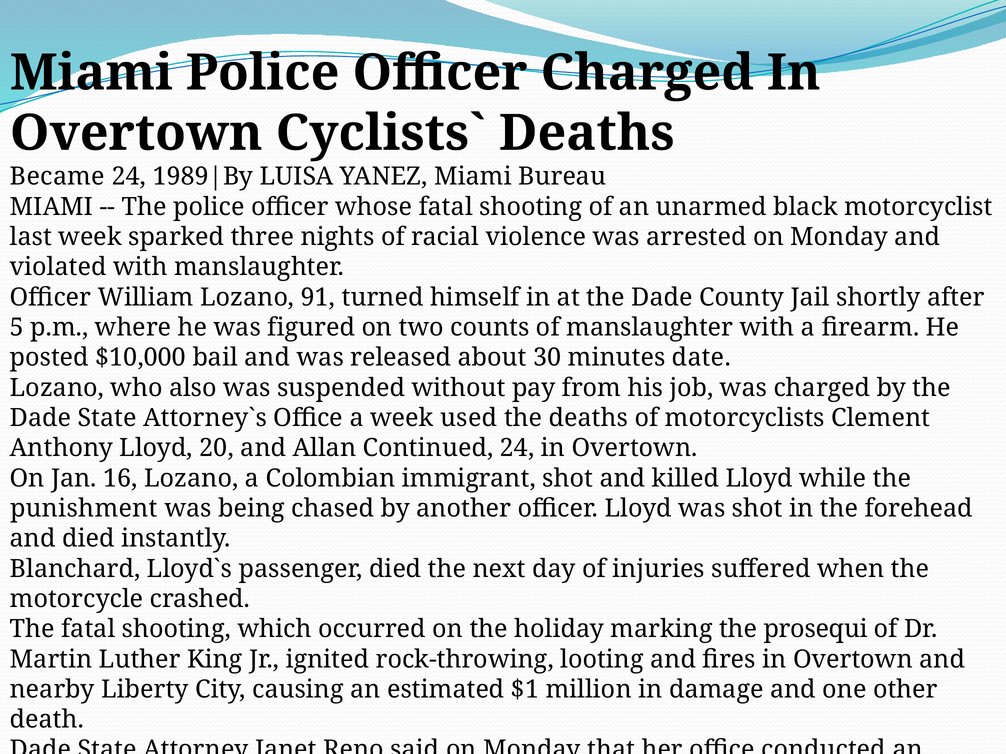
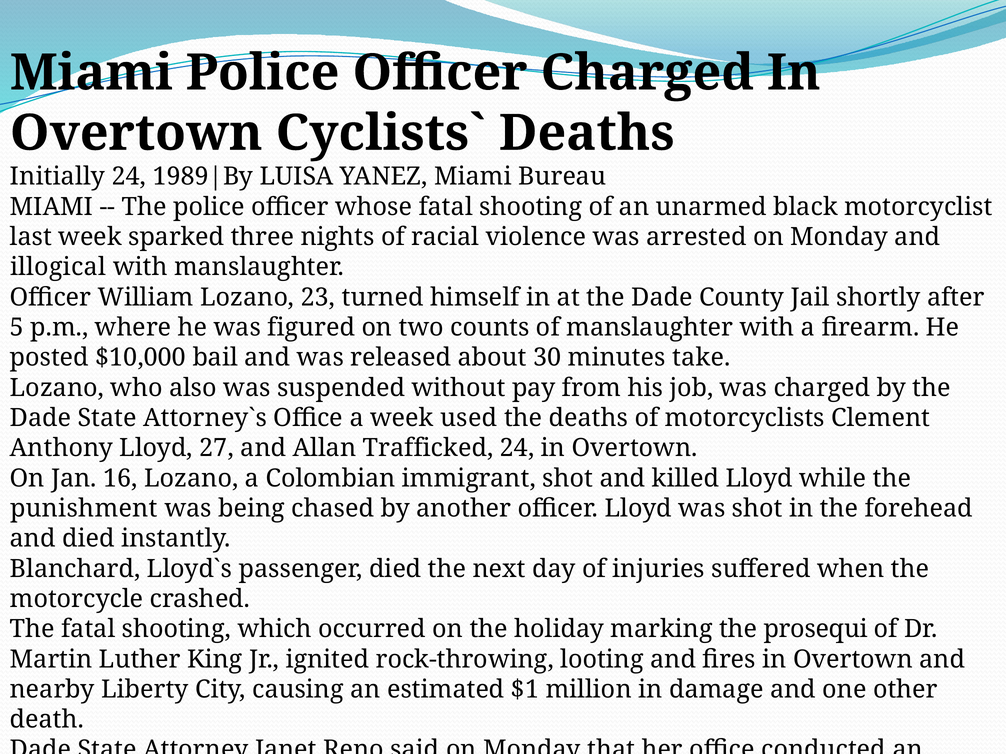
Became: Became -> Initially
violated: violated -> illogical
91: 91 -> 23
date: date -> take
20: 20 -> 27
Continued: Continued -> Trafficked
